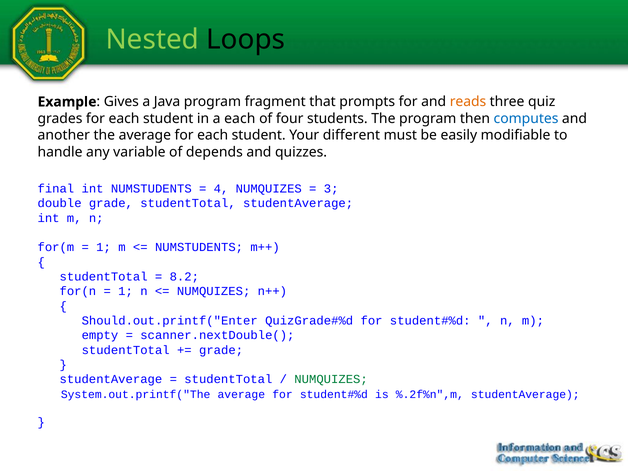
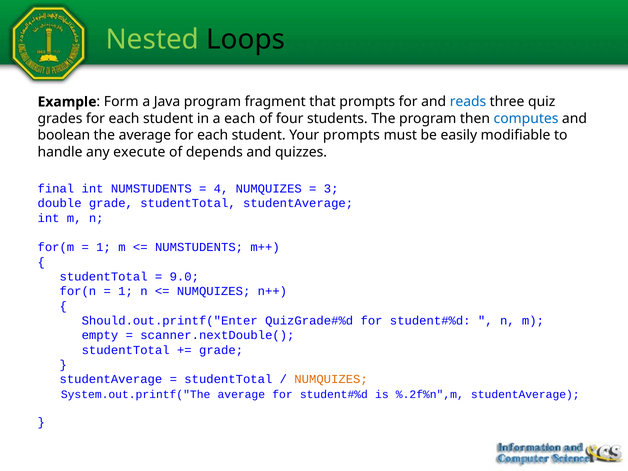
Gives: Gives -> Form
reads colour: orange -> blue
another: another -> boolean
Your different: different -> prompts
variable: variable -> execute
8.2: 8.2 -> 9.0
NUMQUIZES at (331, 379) colour: green -> orange
